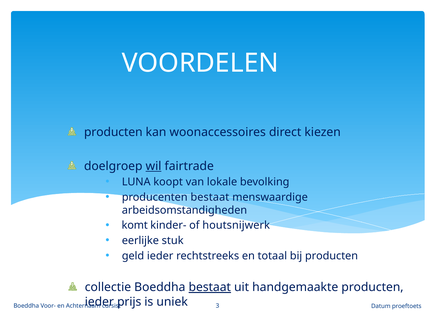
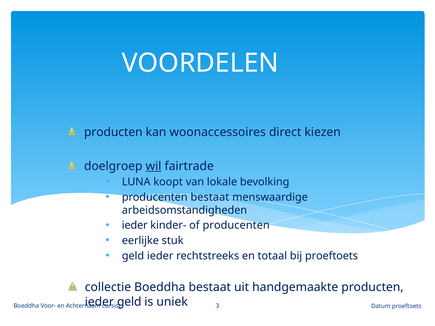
komt at (135, 226): komt -> ieder
of houtsnijwerk: houtsnijwerk -> producenten
bij producten: producten -> proeftoets
bestaat at (210, 288) underline: present -> none
prijs at (129, 302): prijs -> geld
